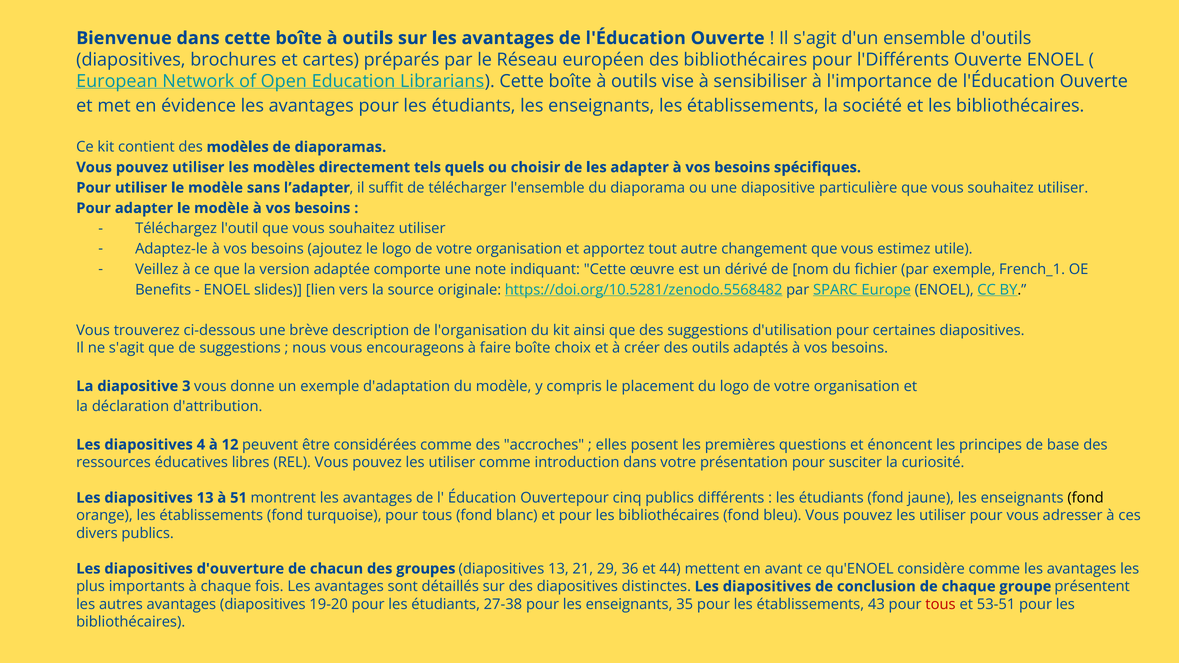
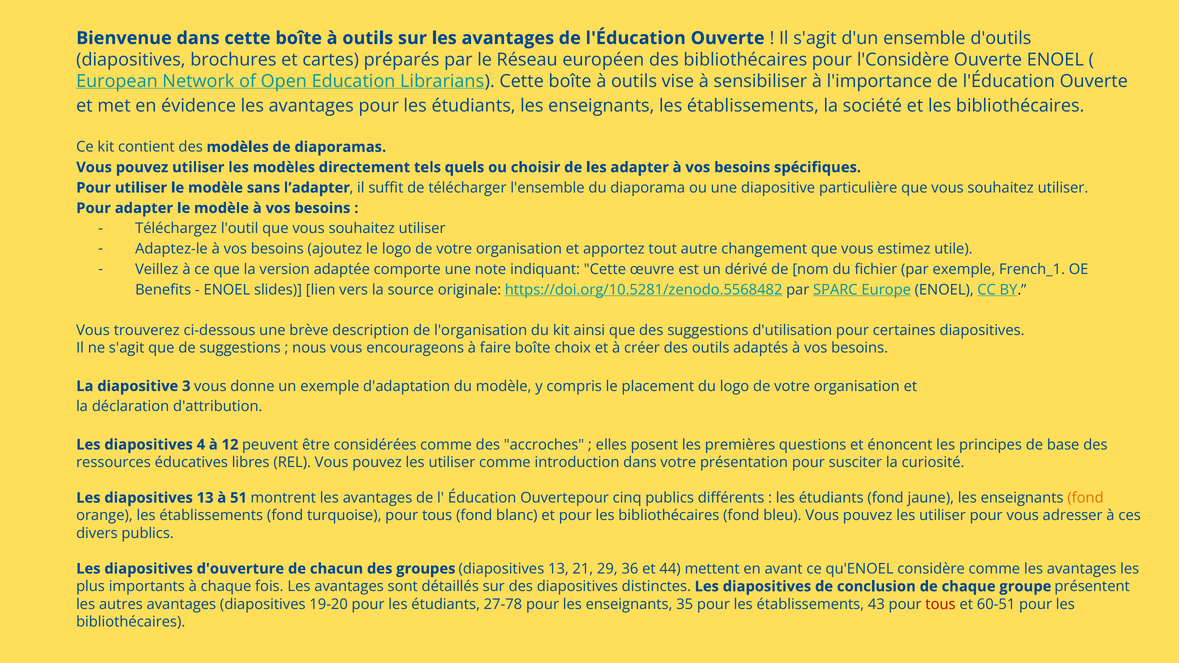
l'Différents: l'Différents -> l'Considère
fond at (1086, 498) colour: black -> orange
27-38: 27-38 -> 27-78
53-51: 53-51 -> 60-51
